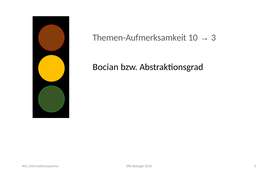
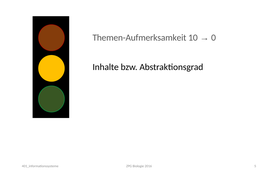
3: 3 -> 0
Bocian: Bocian -> Inhalte
